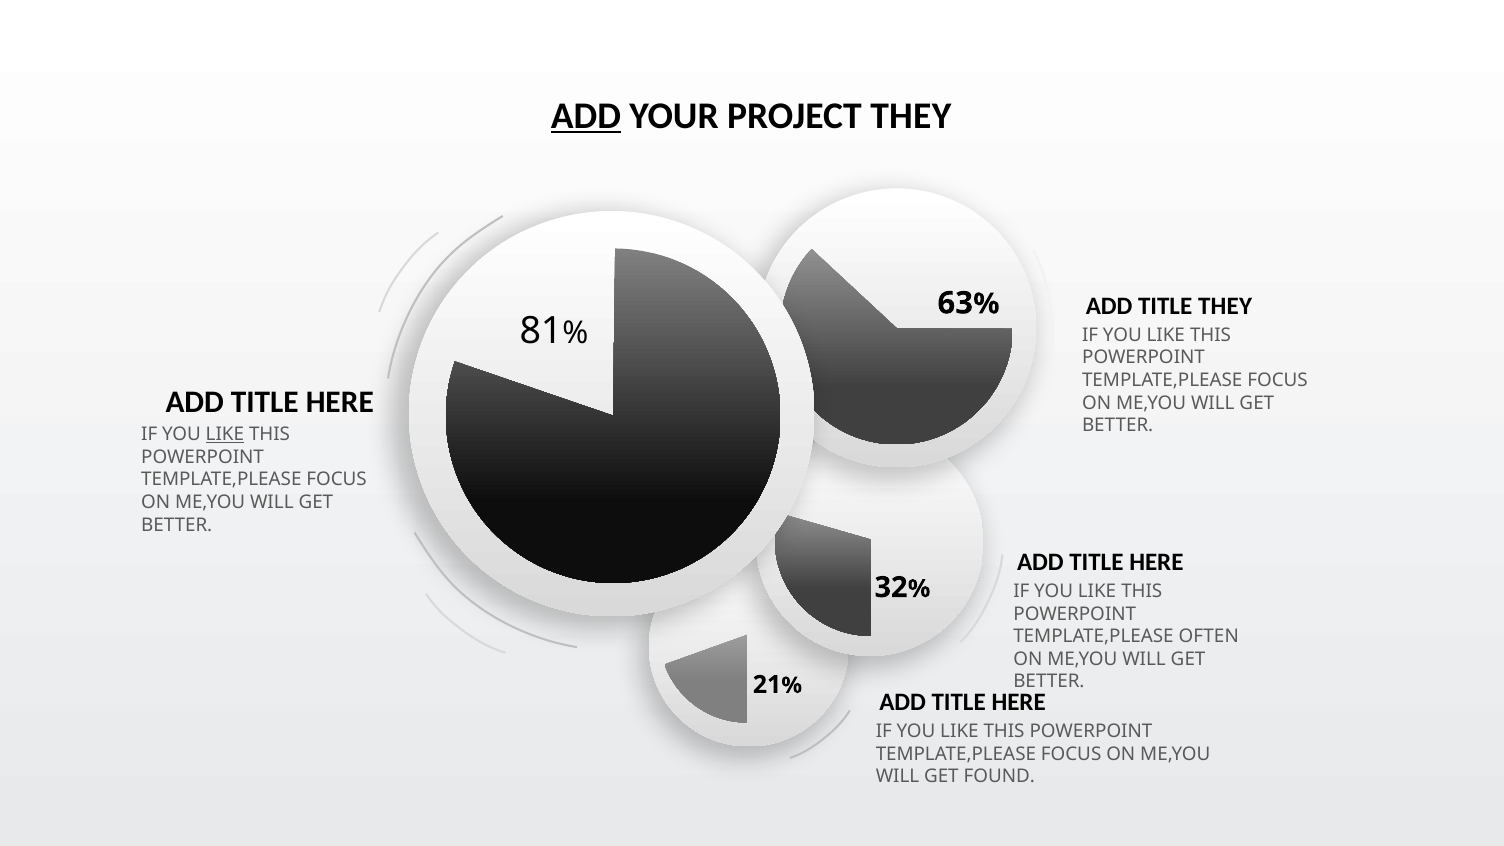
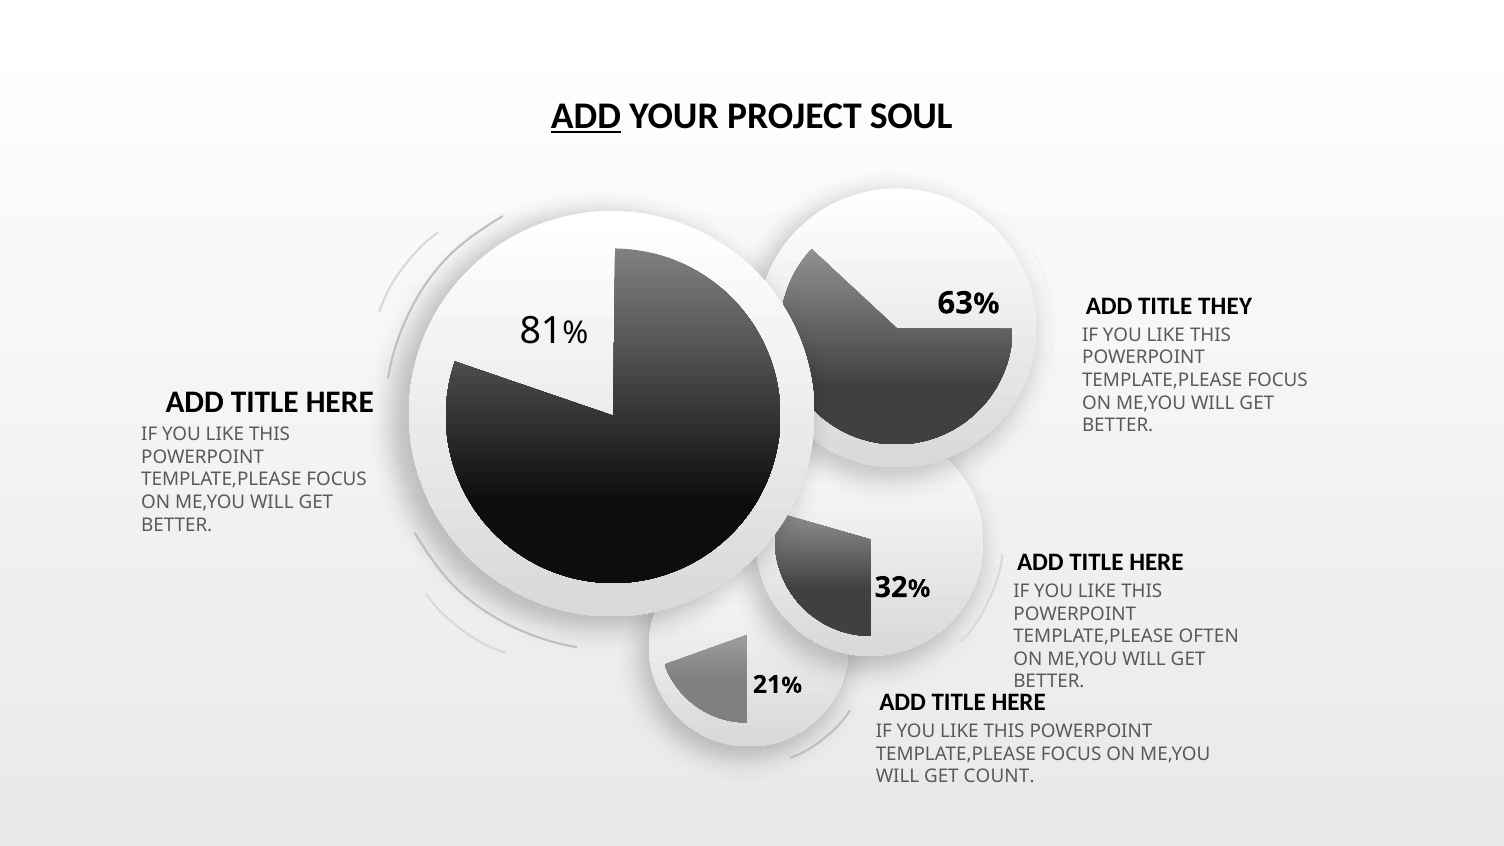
PROJECT THEY: THEY -> SOUL
LIKE at (225, 434) underline: present -> none
FOUND: FOUND -> COUNT
